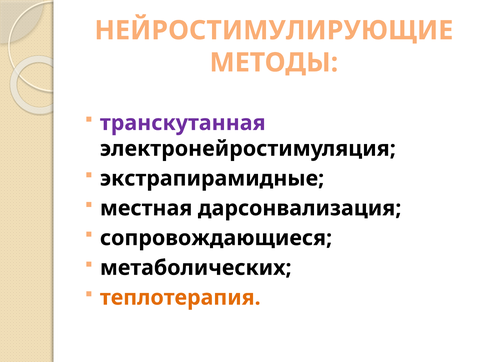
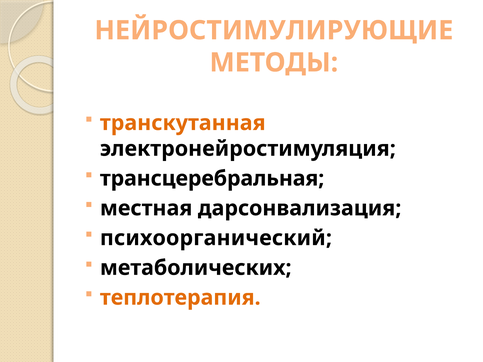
транскутанная colour: purple -> orange
экстрапирамидные: экстрапирамидные -> трансцеребральная
сопровождающиеся: сопровождающиеся -> психоорганический
